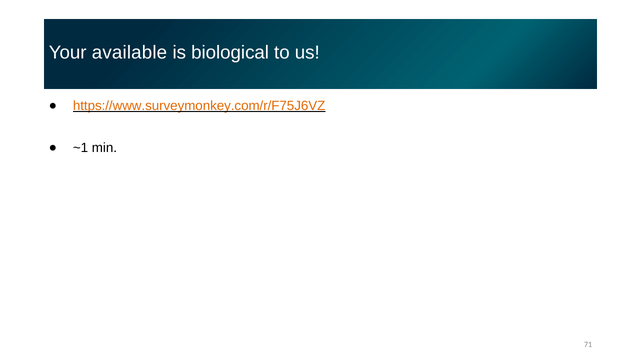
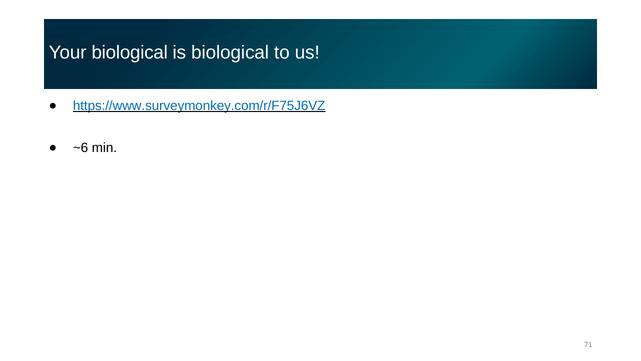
Your available: available -> biological
https://www.surveymonkey.com/r/F75J6VZ colour: orange -> blue
~1: ~1 -> ~6
